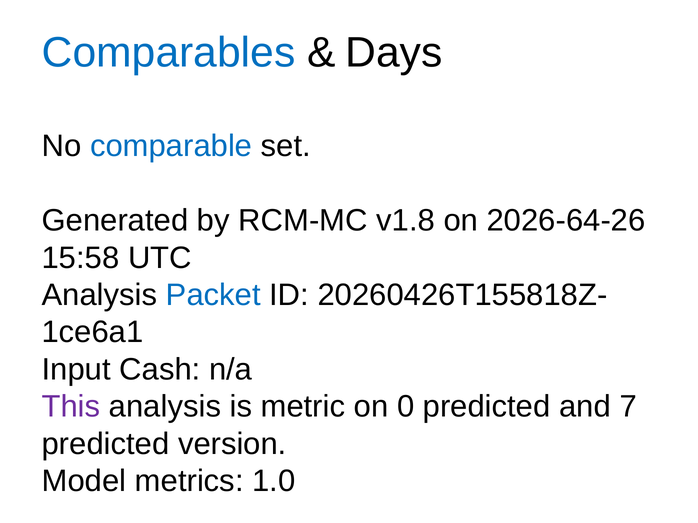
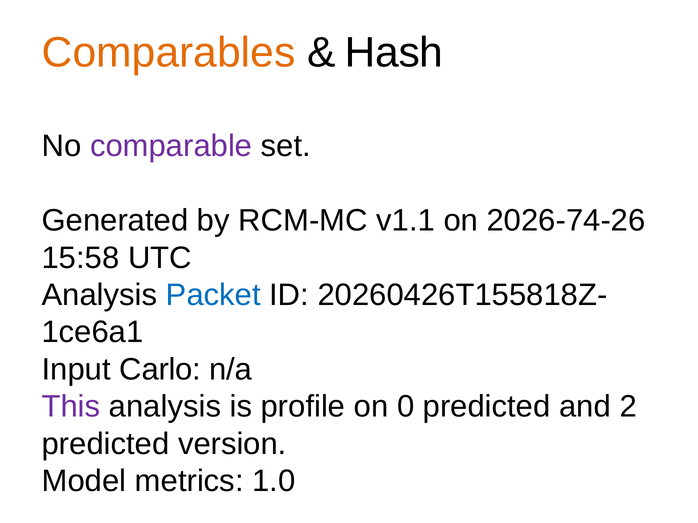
Comparables colour: blue -> orange
Days: Days -> Hash
comparable colour: blue -> purple
v1.8: v1.8 -> v1.1
2026-64-26: 2026-64-26 -> 2026-74-26
Cash: Cash -> Carlo
metric: metric -> profile
7: 7 -> 2
